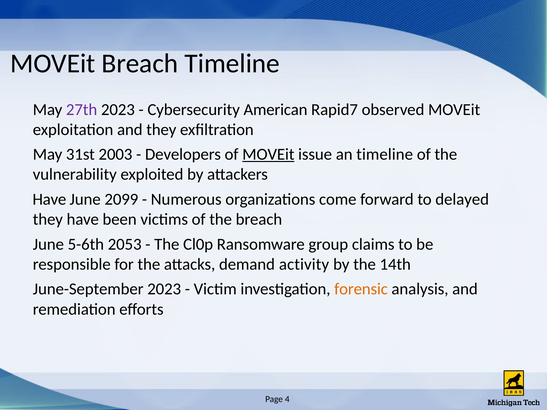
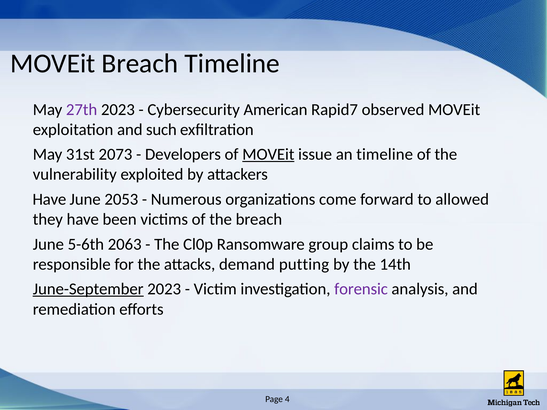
and they: they -> such
2003: 2003 -> 2073
2099: 2099 -> 2053
delayed: delayed -> allowed
2053: 2053 -> 2063
activity: activity -> putting
June-September underline: none -> present
forensic colour: orange -> purple
